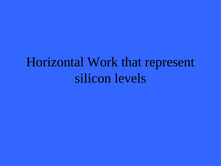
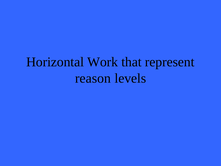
silicon: silicon -> reason
